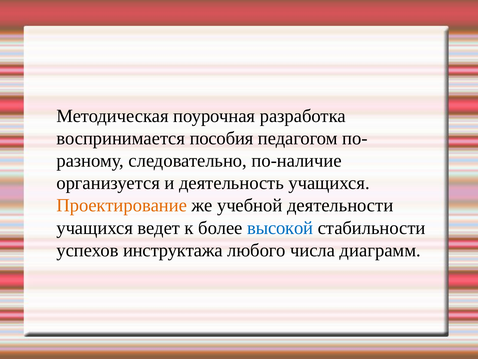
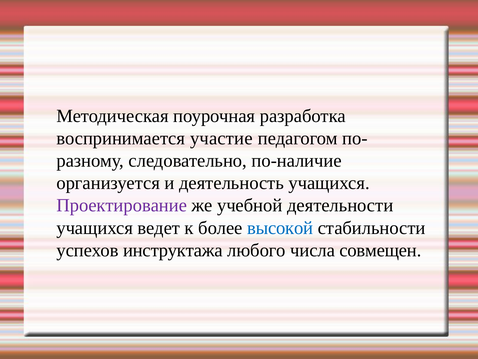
пособия: пособия -> участие
Проектирование colour: orange -> purple
диаграмм: диаграмм -> совмещен
